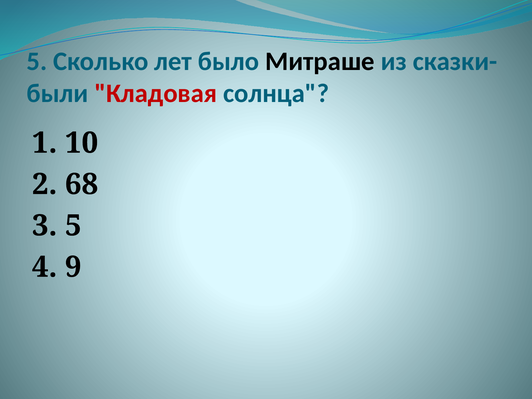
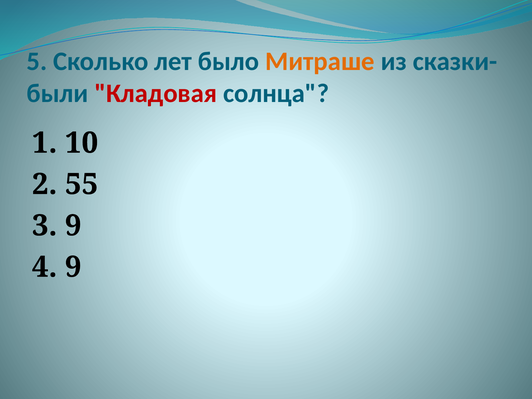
Митраше colour: black -> orange
68: 68 -> 55
3 5: 5 -> 9
